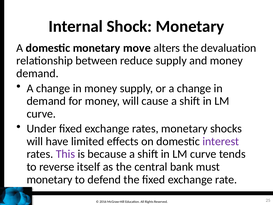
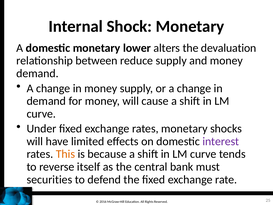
move: move -> lower
This colour: purple -> orange
monetary at (49, 179): monetary -> securities
